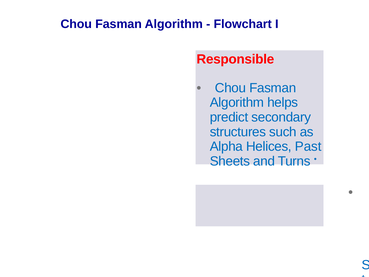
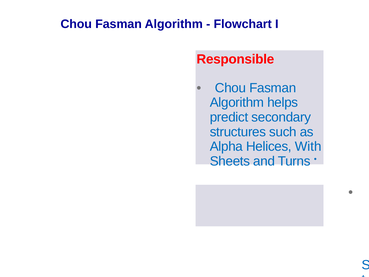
Past: Past -> With
